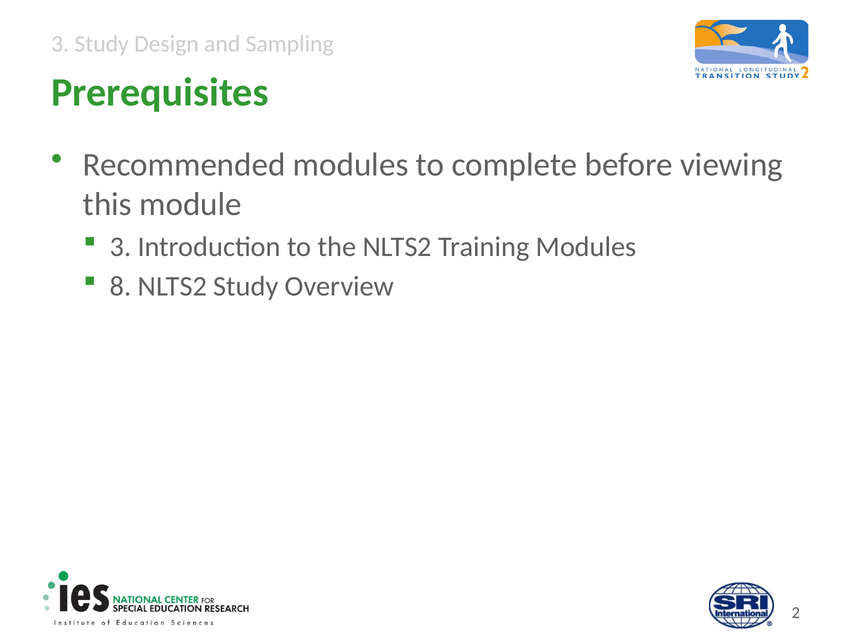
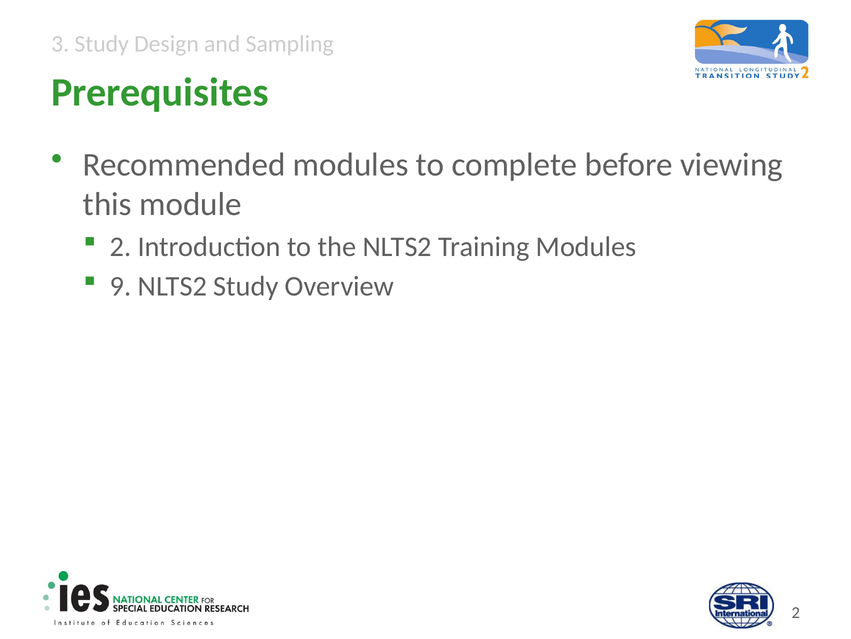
3 at (121, 247): 3 -> 2
8: 8 -> 9
